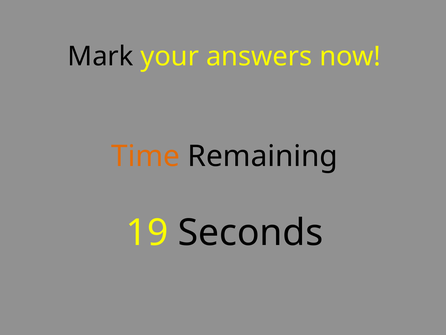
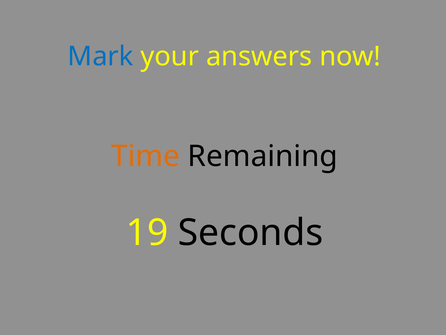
Mark colour: black -> blue
